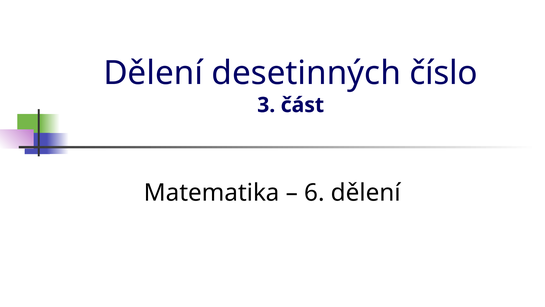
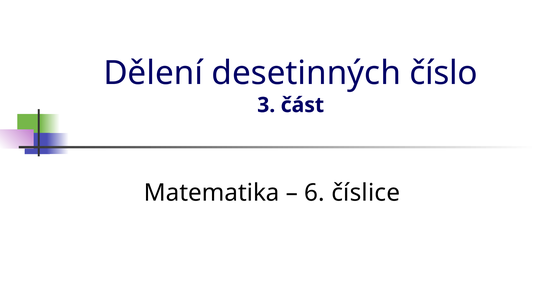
6 dělení: dělení -> číslice
